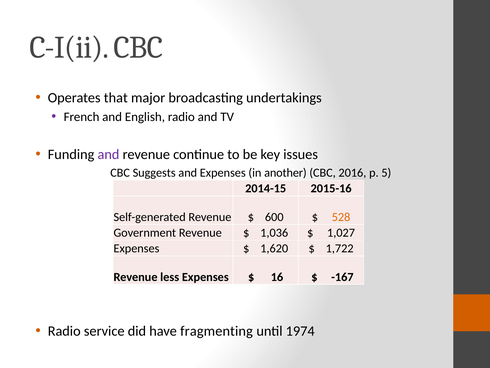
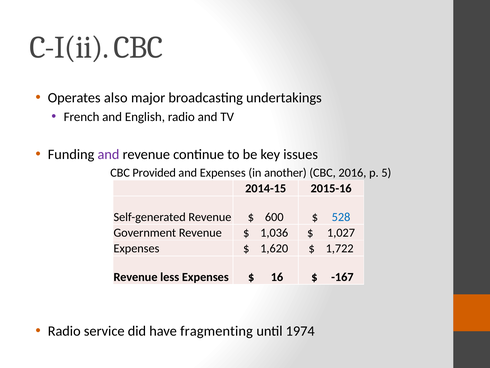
that: that -> also
Suggests: Suggests -> Provided
528 colour: orange -> blue
